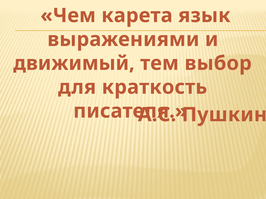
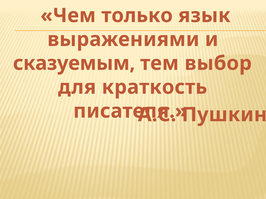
карета: карета -> только
движимый: движимый -> сказуемым
